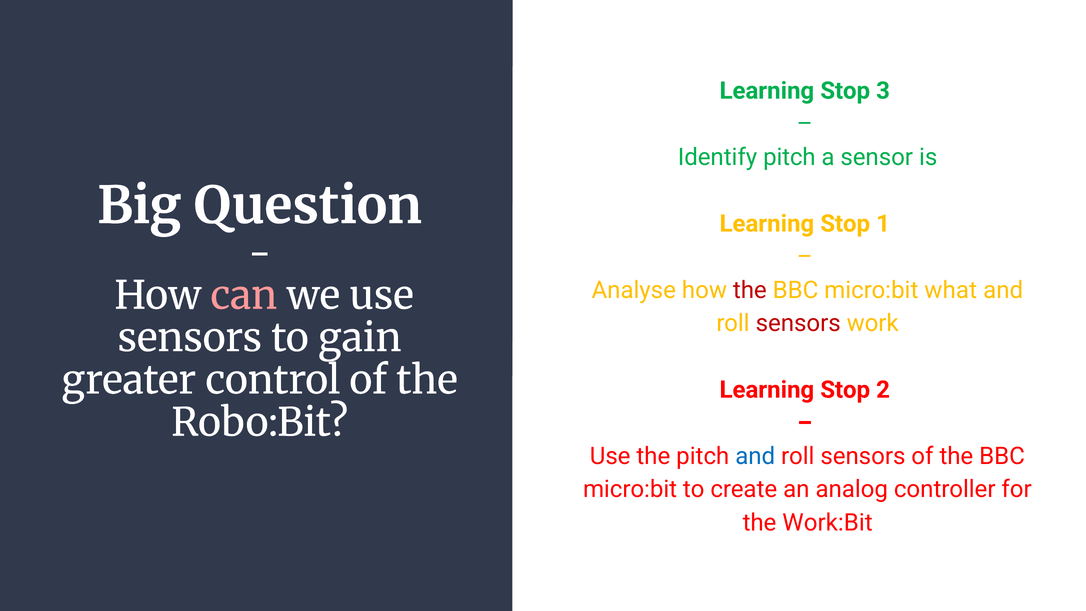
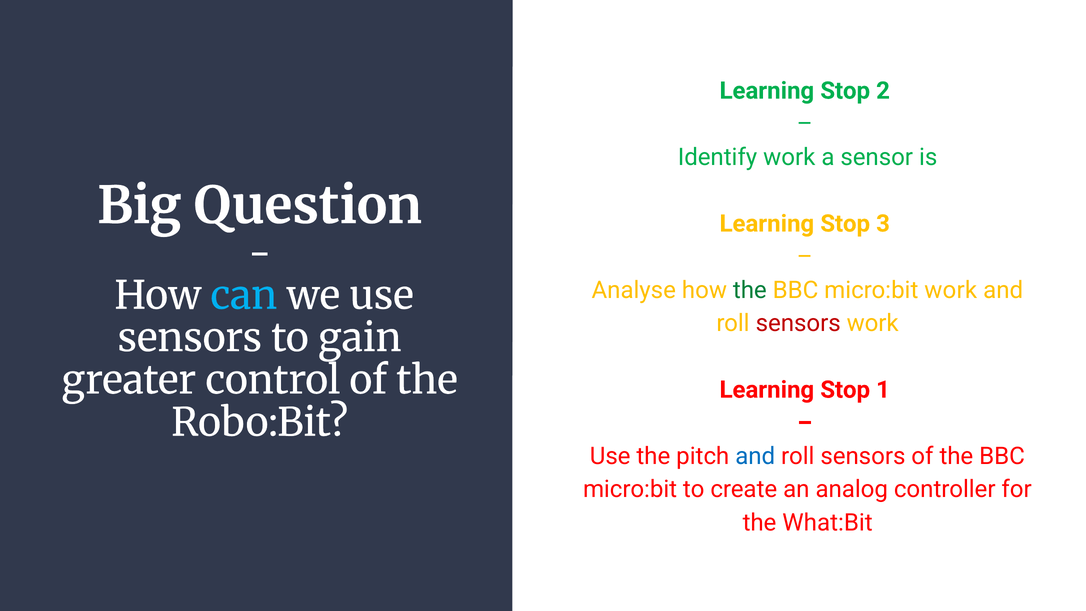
3: 3 -> 2
Identify pitch: pitch -> work
1: 1 -> 3
the at (750, 290) colour: red -> green
micro:bit what: what -> work
can colour: pink -> light blue
2: 2 -> 1
Work:Bit: Work:Bit -> What:Bit
